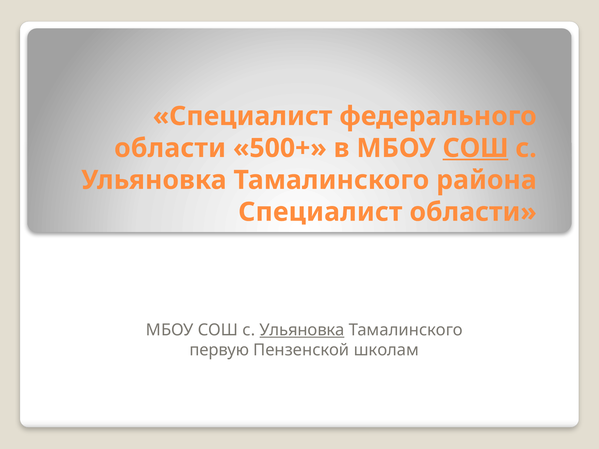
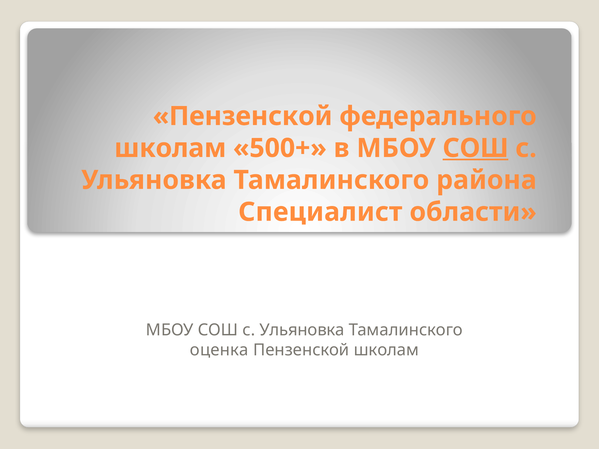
Специалист at (243, 116): Специалист -> Пензенской
области at (170, 148): области -> школам
Ульяновка at (302, 330) underline: present -> none
первую: первую -> оценка
